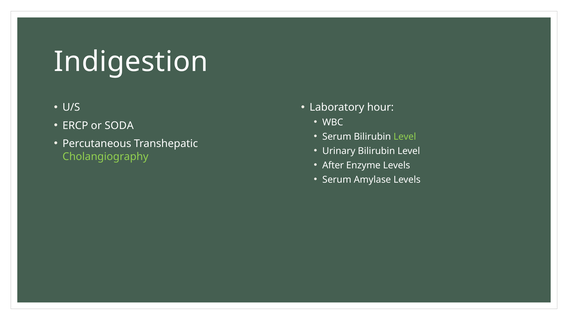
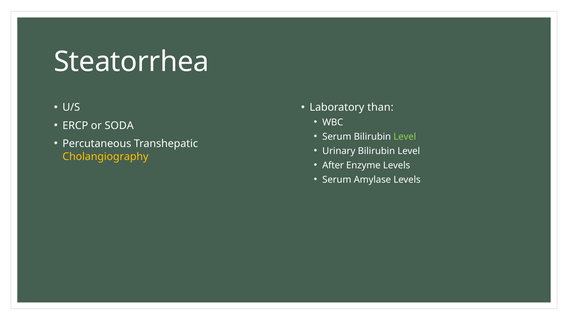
Indigestion: Indigestion -> Steatorrhea
hour: hour -> than
Cholangiography colour: light green -> yellow
